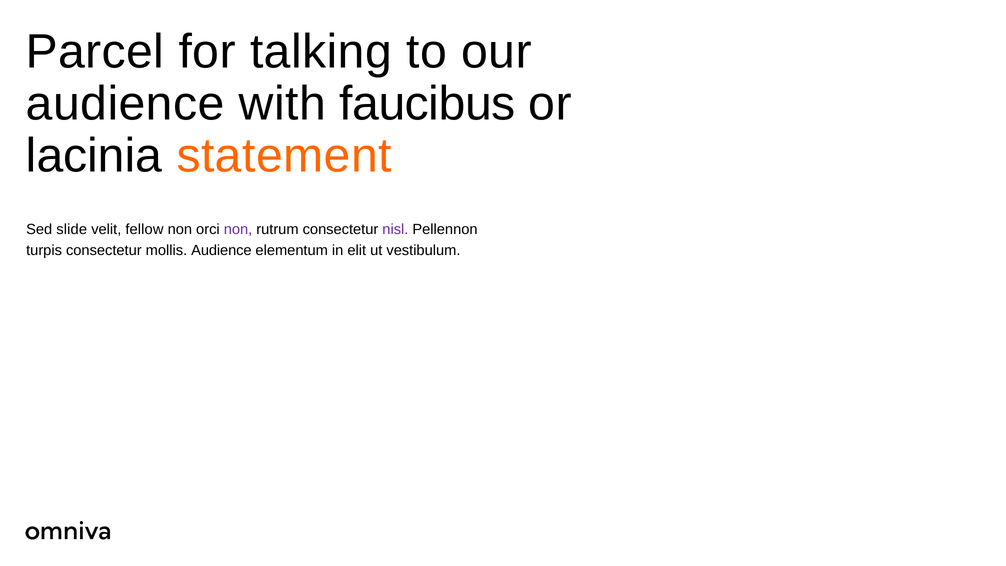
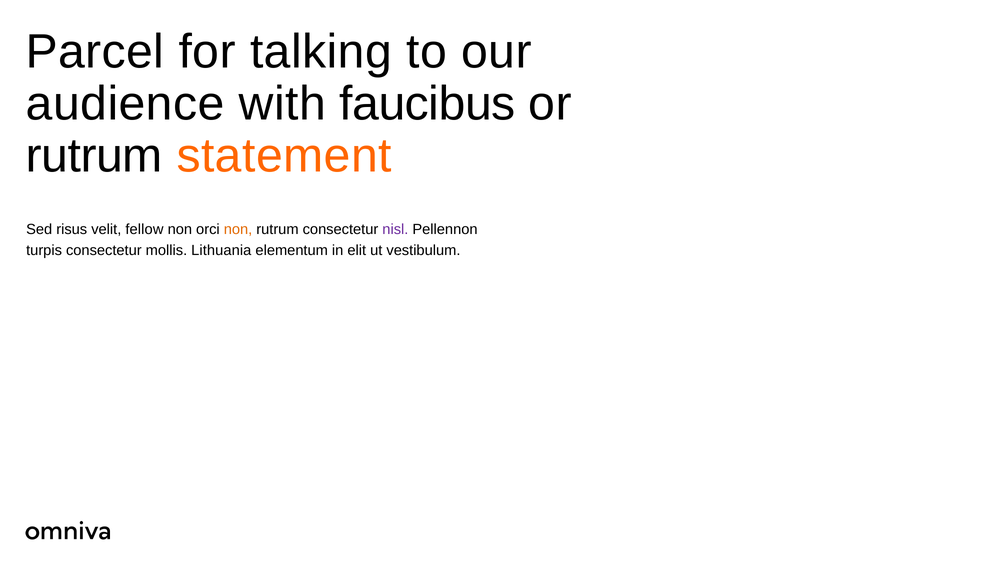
lacinia at (94, 156): lacinia -> rutrum
slide: slide -> risus
non at (238, 229) colour: purple -> orange
mollis Audience: Audience -> Lithuania
